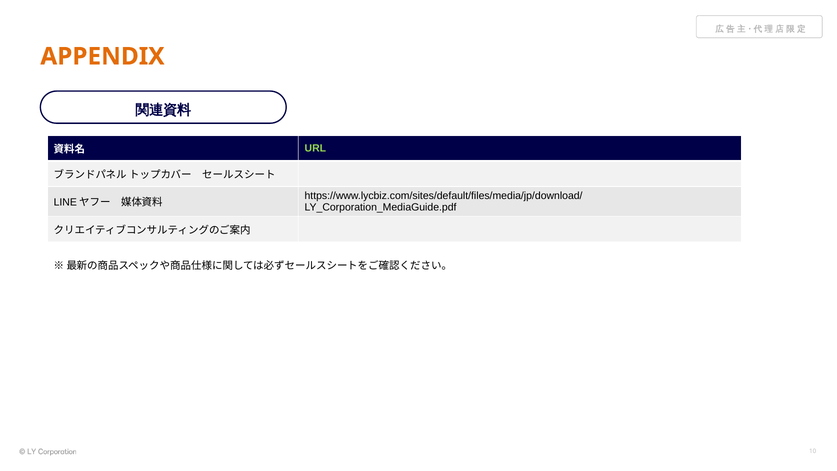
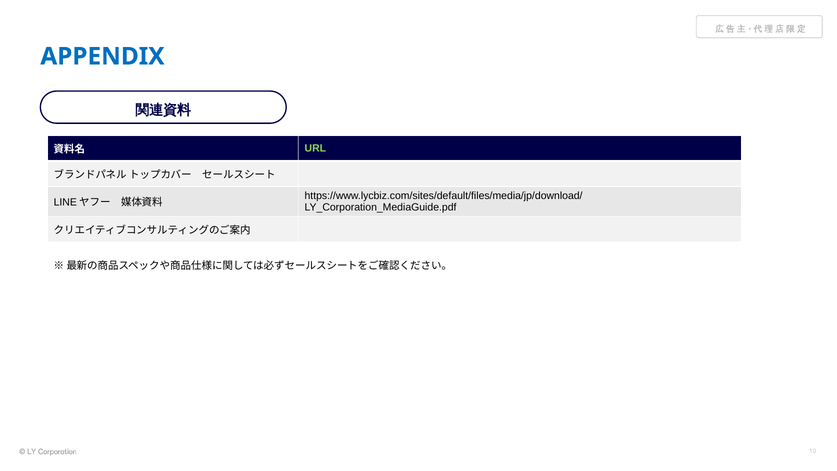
APPENDIX colour: orange -> blue
